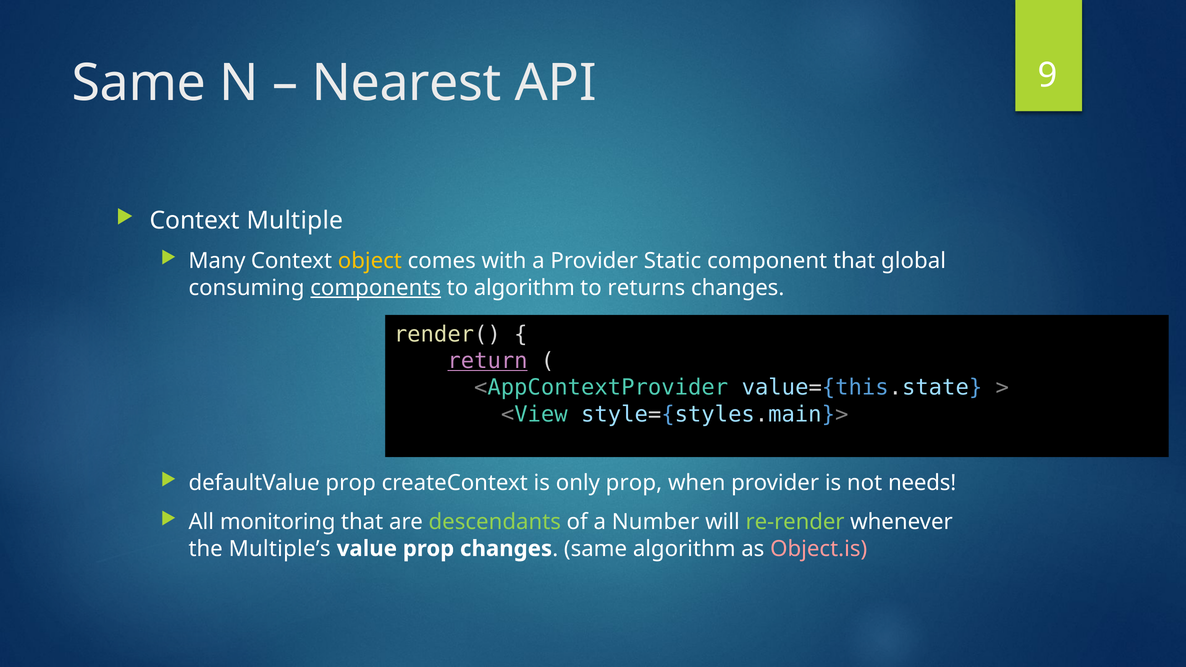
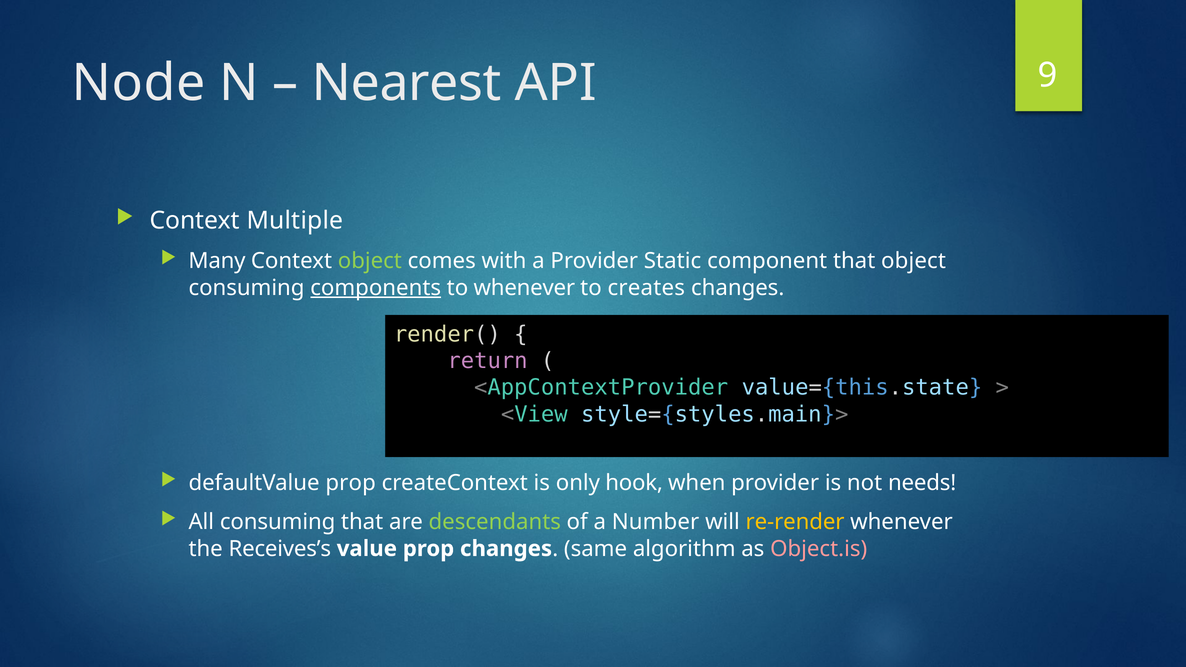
Same at (139, 83): Same -> Node
object at (370, 261) colour: yellow -> light green
that global: global -> object
to algorithm: algorithm -> whenever
returns: returns -> creates
return underline: present -> none
only prop: prop -> hook
All monitoring: monitoring -> consuming
re-render colour: light green -> yellow
Multiple’s: Multiple’s -> Receives’s
